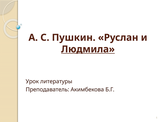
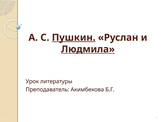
Пушкин underline: none -> present
